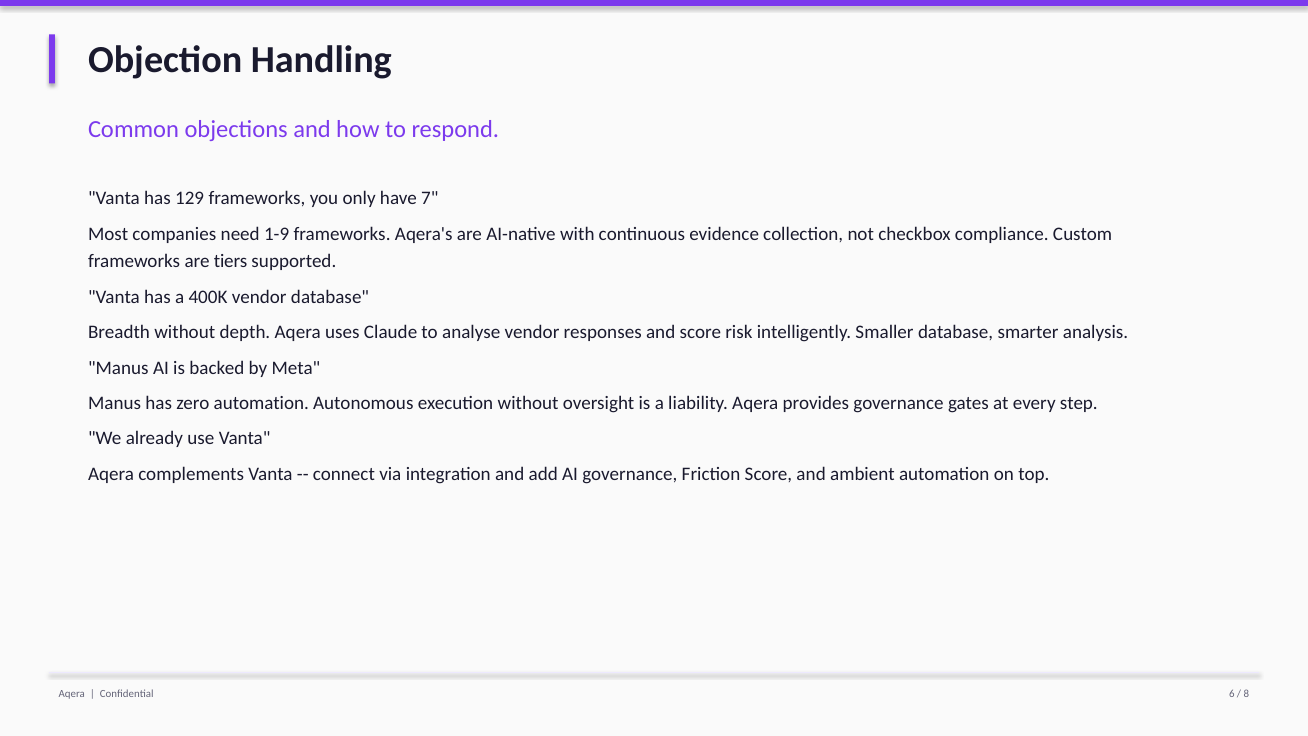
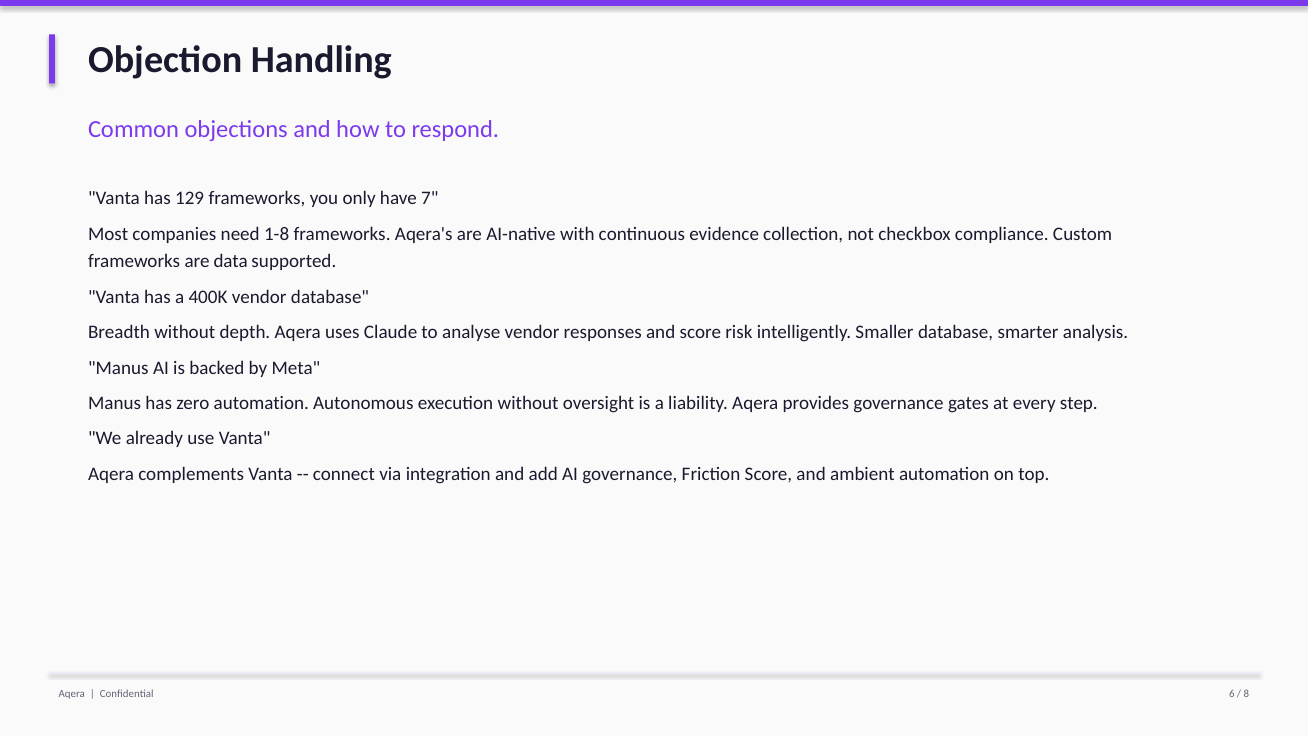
1-9: 1-9 -> 1-8
tiers: tiers -> data
